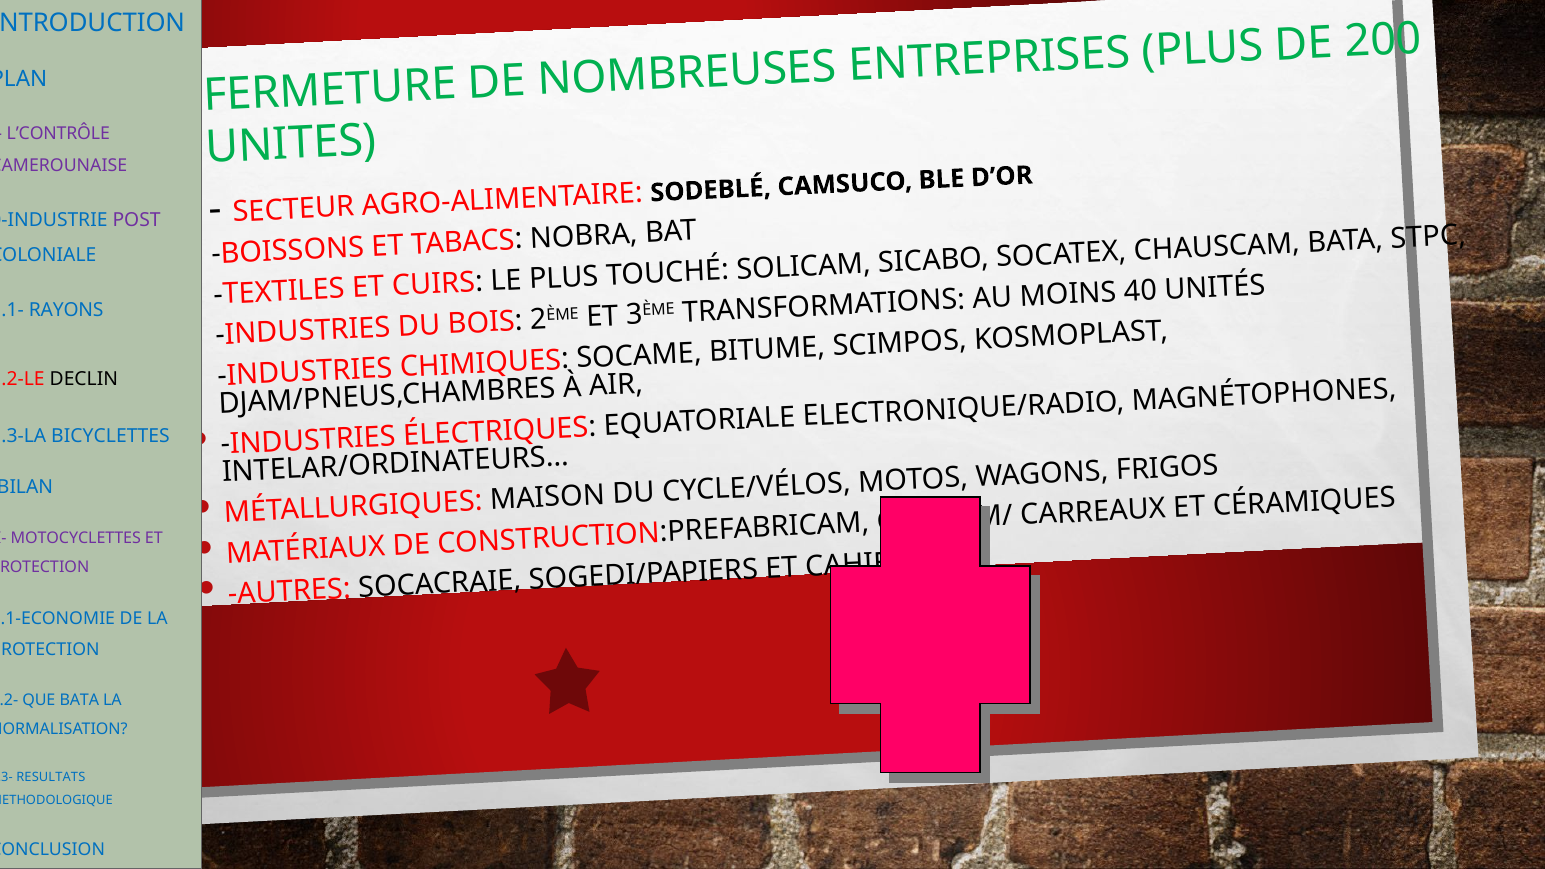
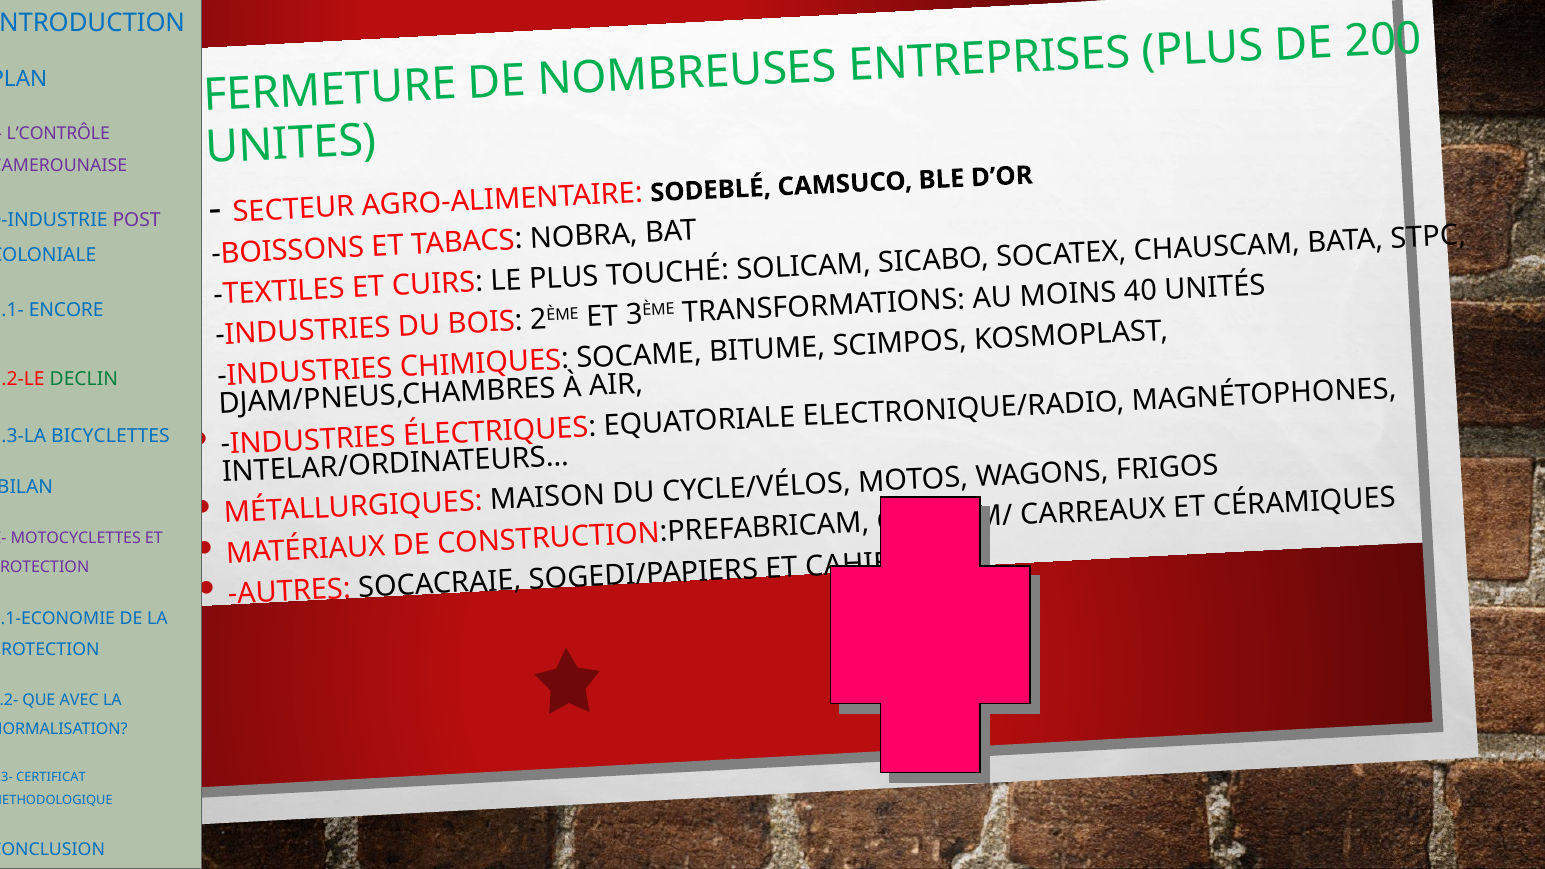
RAYONS: RAYONS -> ENCORE
DECLIN colour: black -> green
QUE BATA: BATA -> AVEC
RESULTATS: RESULTATS -> CERTIFICAT
